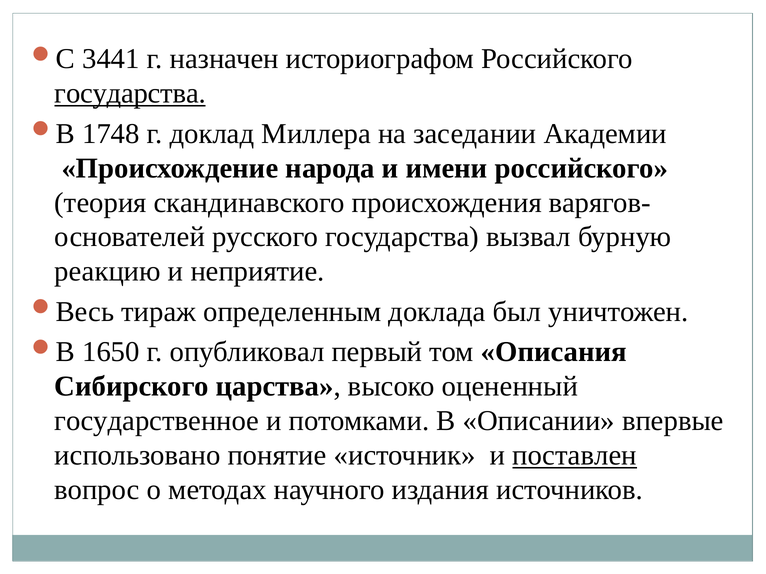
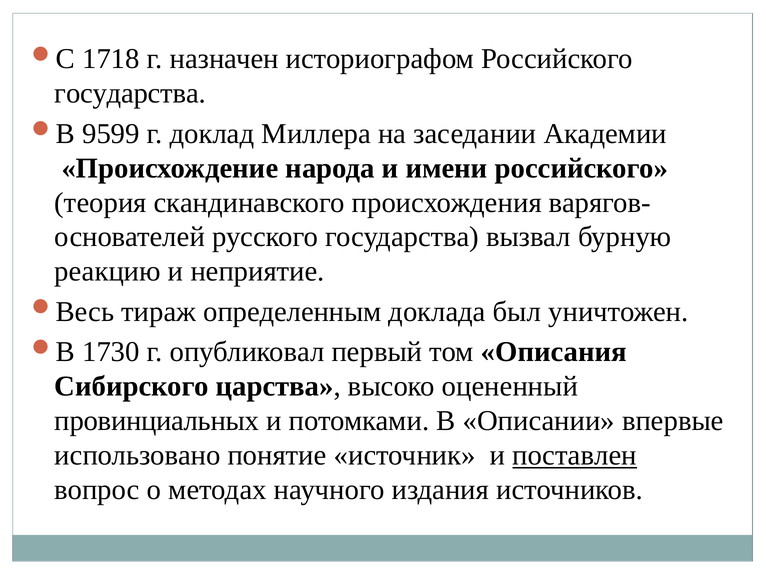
3441: 3441 -> 1718
государства at (130, 93) underline: present -> none
1748: 1748 -> 9599
1650: 1650 -> 1730
государственное: государственное -> провинциальных
